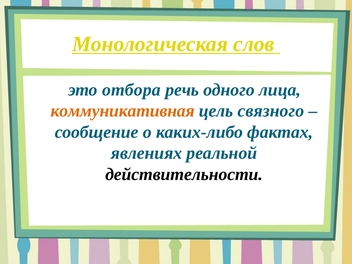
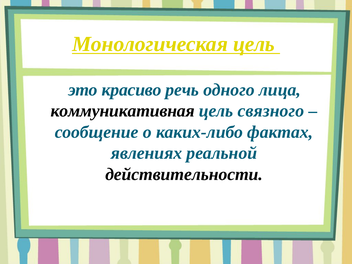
Монологическая слов: слов -> цель
отбора: отбора -> красиво
коммуникативная colour: orange -> black
